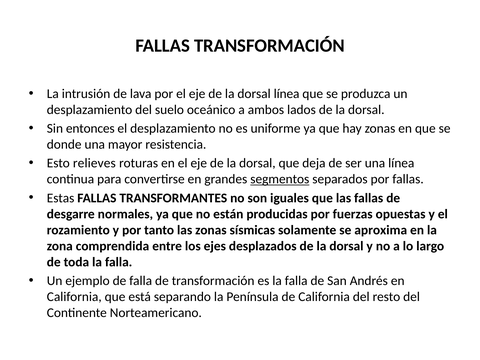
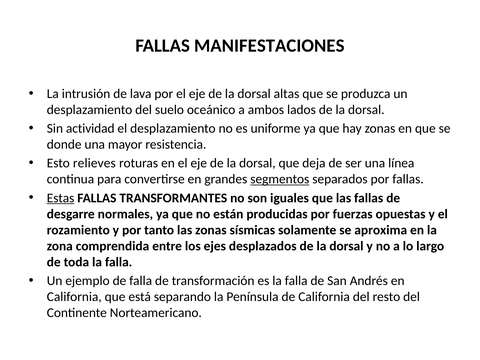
FALLAS TRANSFORMACIÓN: TRANSFORMACIÓN -> MANIFESTACIONES
dorsal línea: línea -> altas
entonces: entonces -> actividad
Estas underline: none -> present
